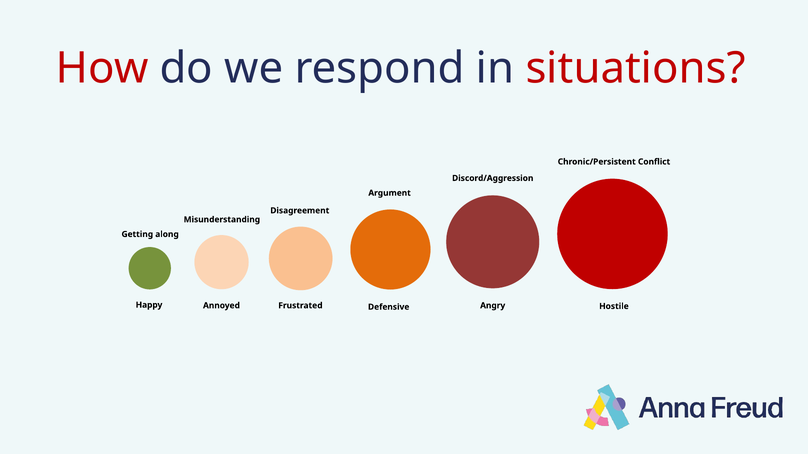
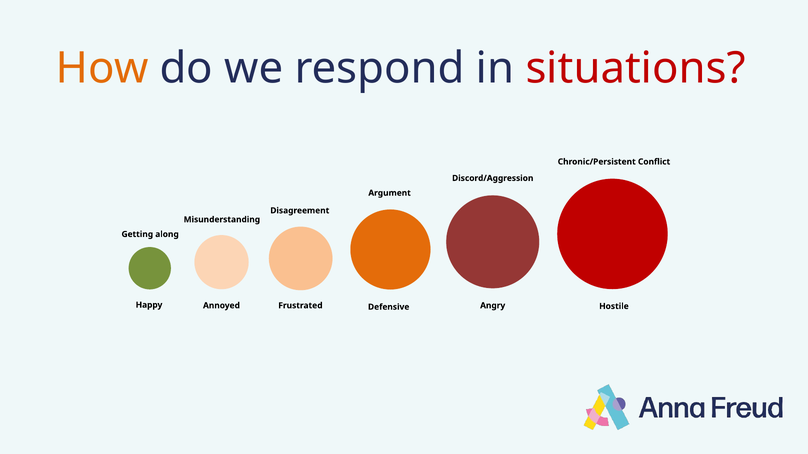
How colour: red -> orange
